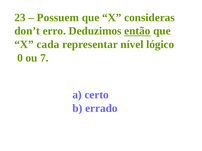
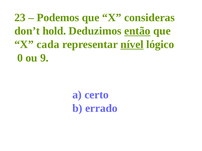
Possuem: Possuem -> Podemos
erro: erro -> hold
nível underline: none -> present
7: 7 -> 9
